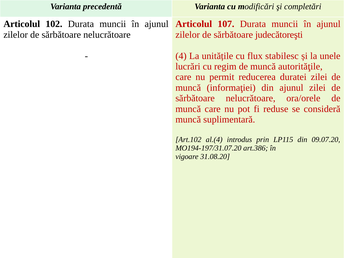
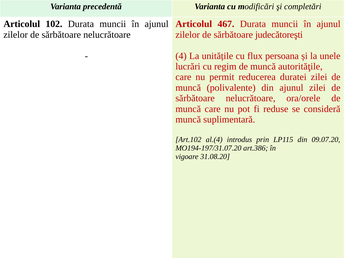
107: 107 -> 467
stabilesc: stabilesc -> persoana
informaţiei: informaţiei -> polivalente
